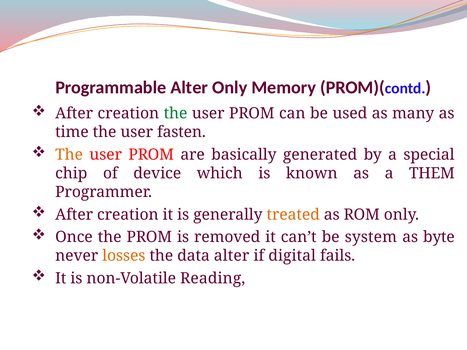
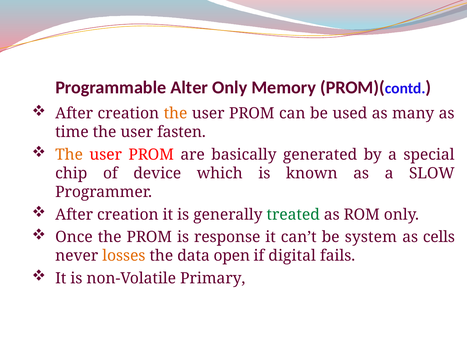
the at (176, 114) colour: green -> orange
THEM: THEM -> SLOW
treated colour: orange -> green
removed: removed -> response
byte: byte -> cells
data alter: alter -> open
Reading: Reading -> Primary
